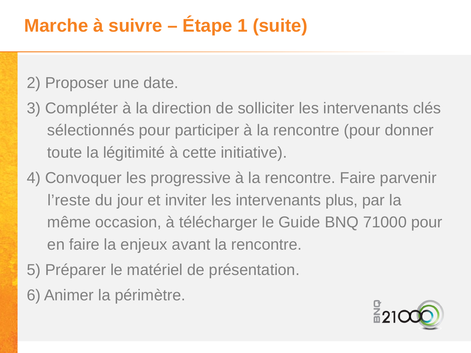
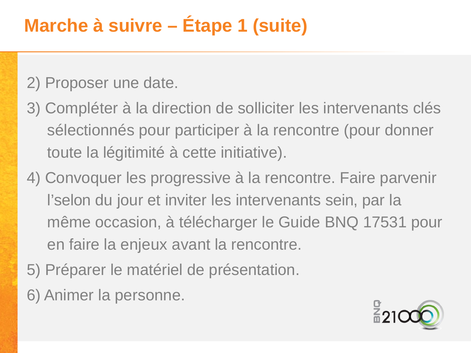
l’reste: l’reste -> l’selon
plus: plus -> sein
71000: 71000 -> 17531
périmètre: périmètre -> personne
